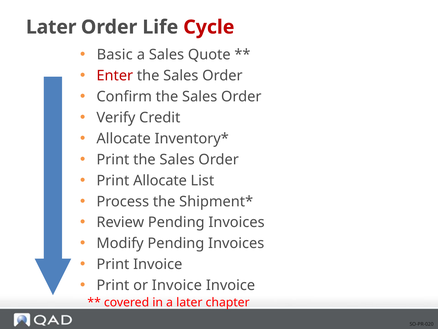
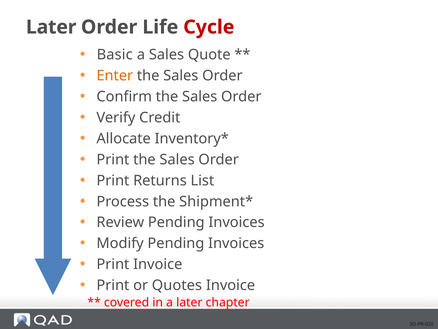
Enter colour: red -> orange
Print Allocate: Allocate -> Returns
or Invoice: Invoice -> Quotes
